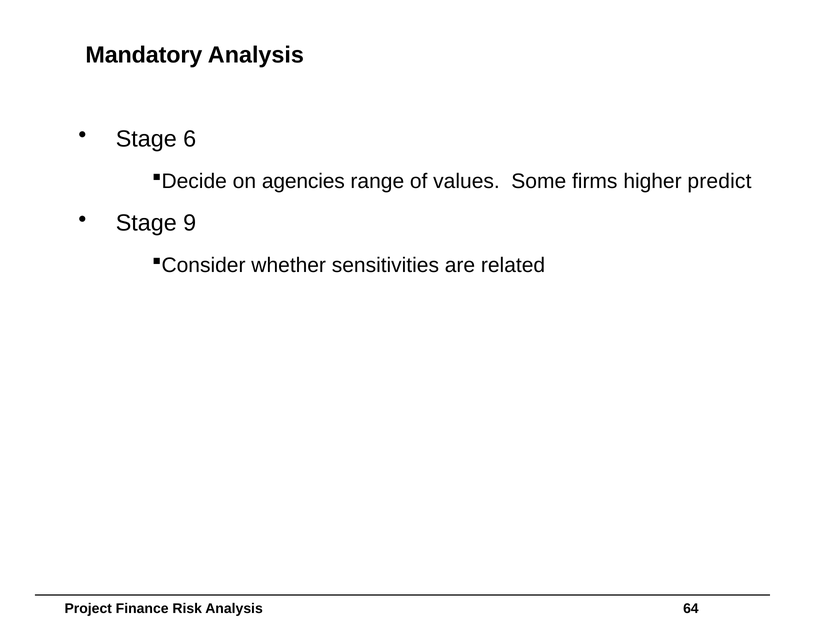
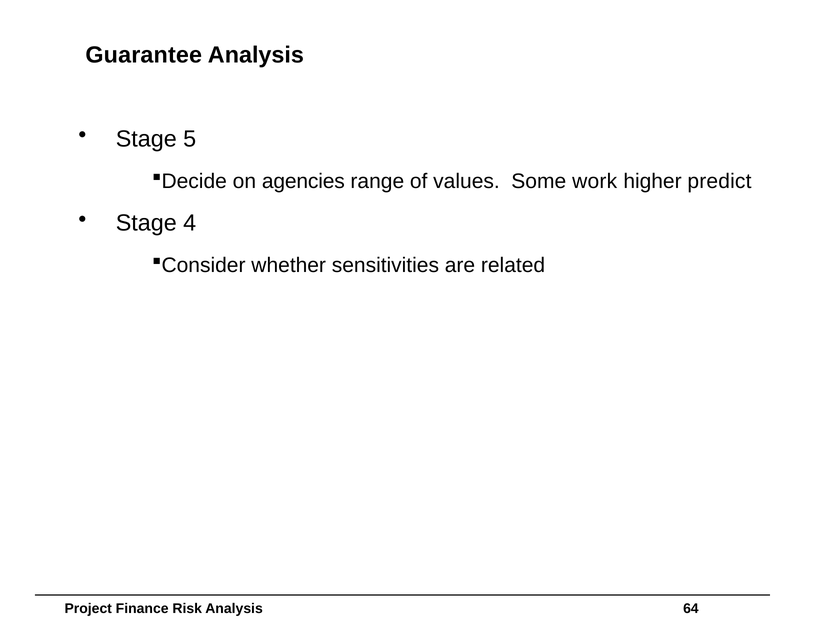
Mandatory: Mandatory -> Guarantee
6: 6 -> 5
firms: firms -> work
9: 9 -> 4
